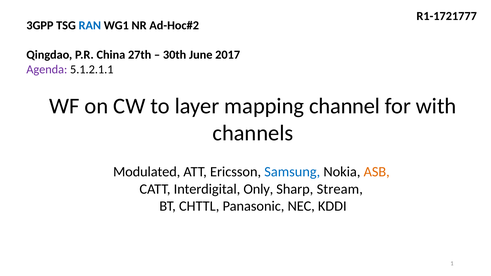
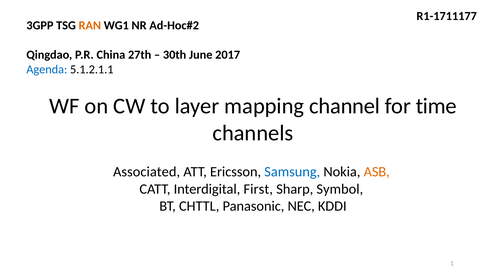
R1-1721777: R1-1721777 -> R1-1711177
RAN colour: blue -> orange
Agenda colour: purple -> blue
with: with -> time
Modulated: Modulated -> Associated
Only: Only -> First
Stream: Stream -> Symbol
